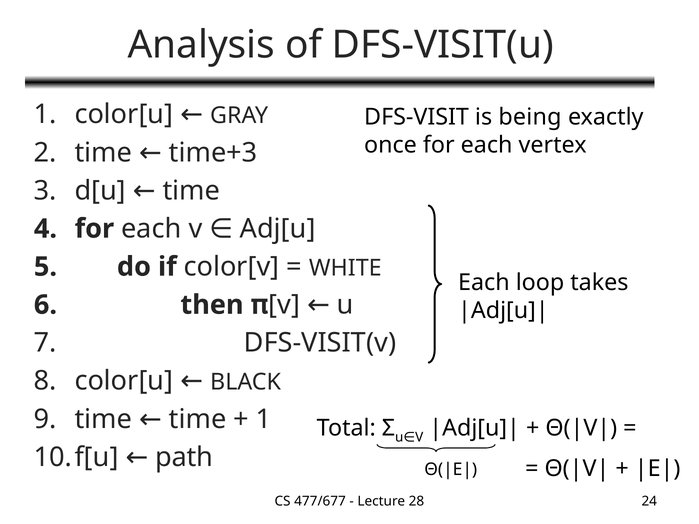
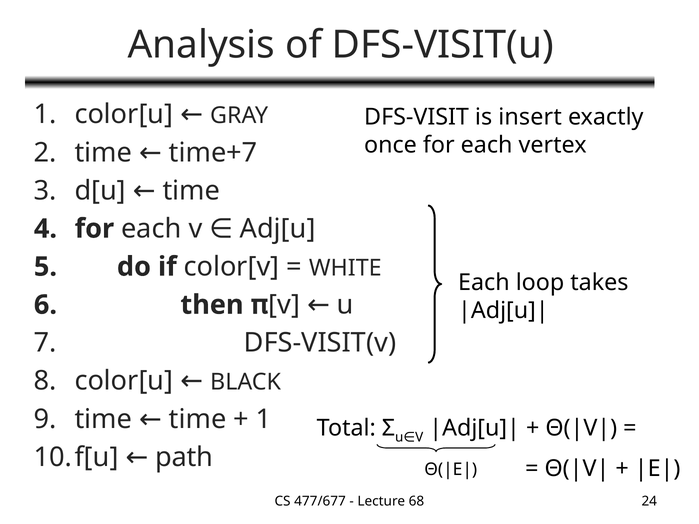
being: being -> insert
time+3: time+3 -> time+7
28: 28 -> 68
